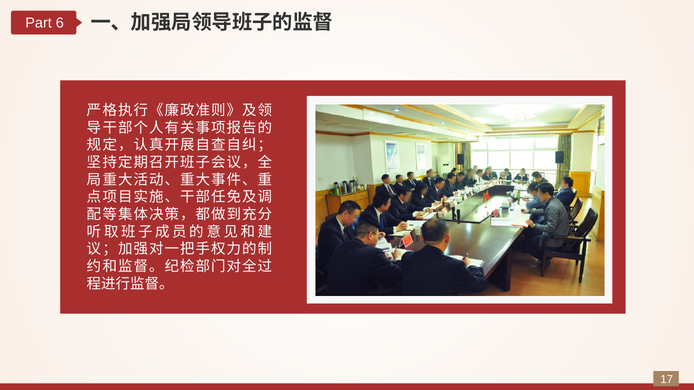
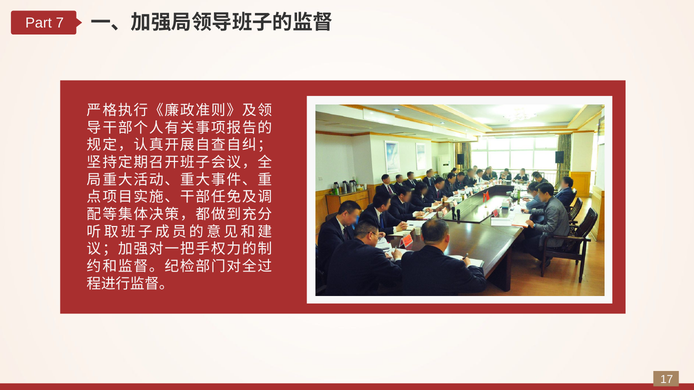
6: 6 -> 7
